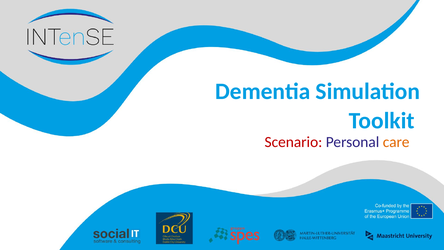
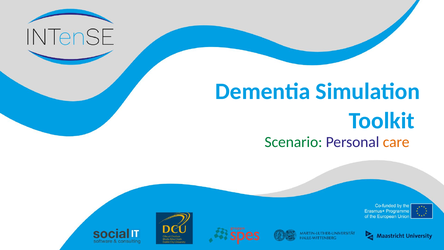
Scenario colour: red -> green
